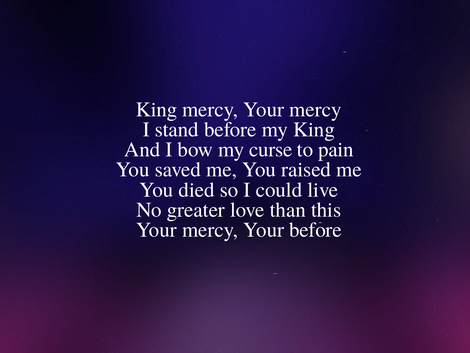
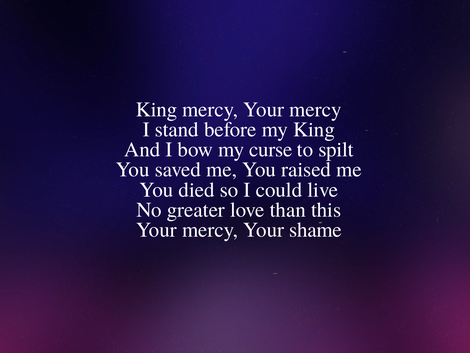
pain: pain -> spilt
Your before: before -> shame
